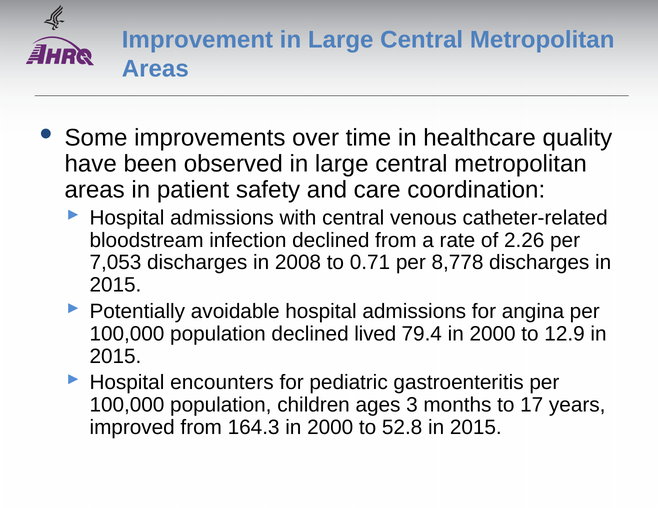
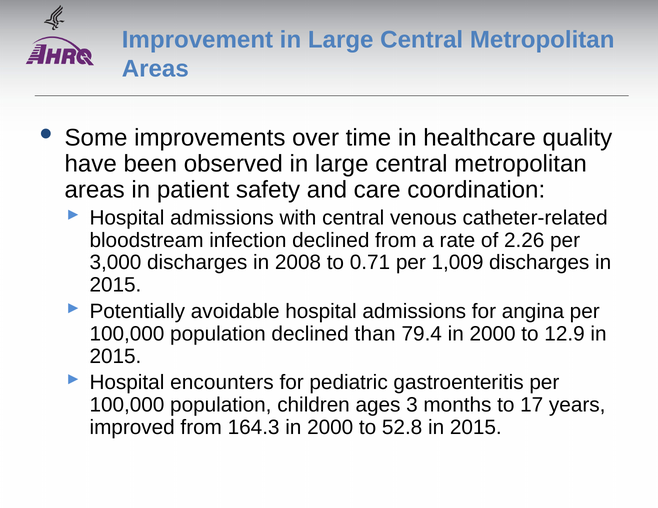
7,053: 7,053 -> 3,000
8,778: 8,778 -> 1,009
lived: lived -> than
